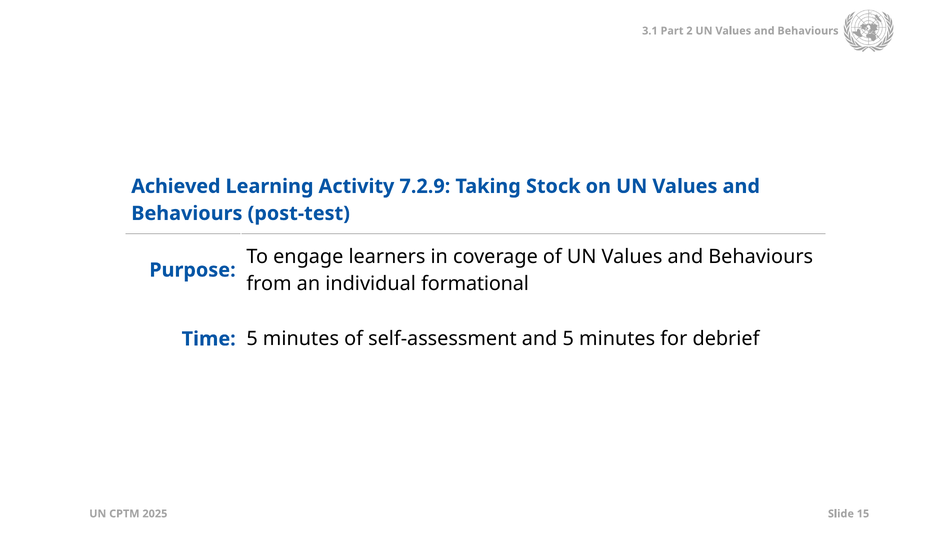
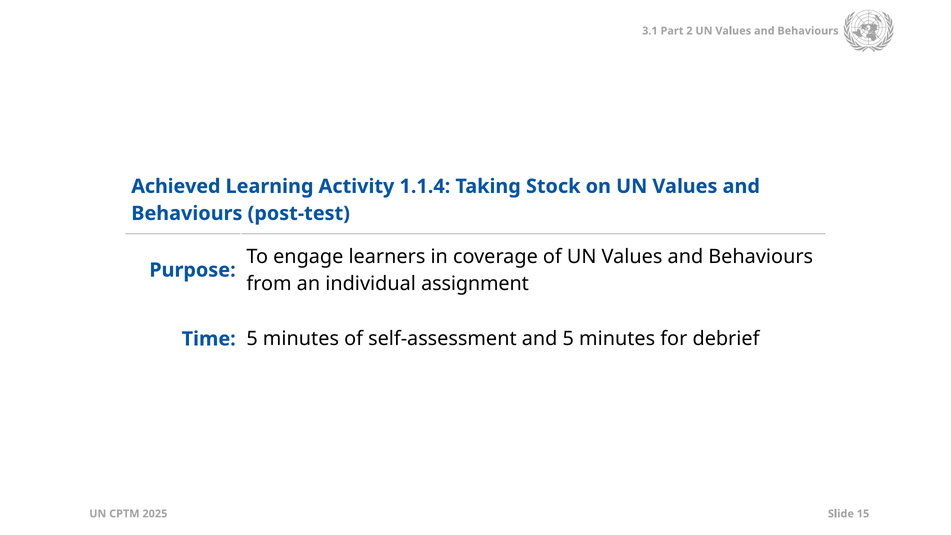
7.2.9: 7.2.9 -> 1.1.4
formational: formational -> assignment
